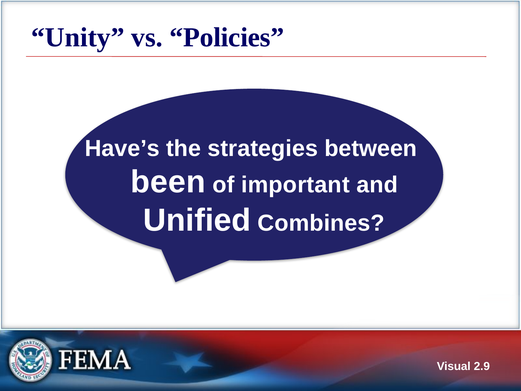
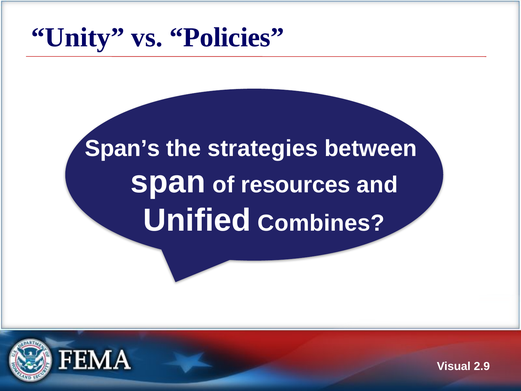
Have’s: Have’s -> Span’s
been: been -> span
important: important -> resources
